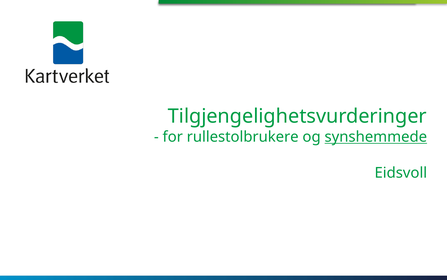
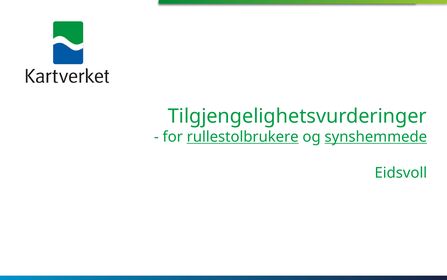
rullestolbrukere underline: none -> present
